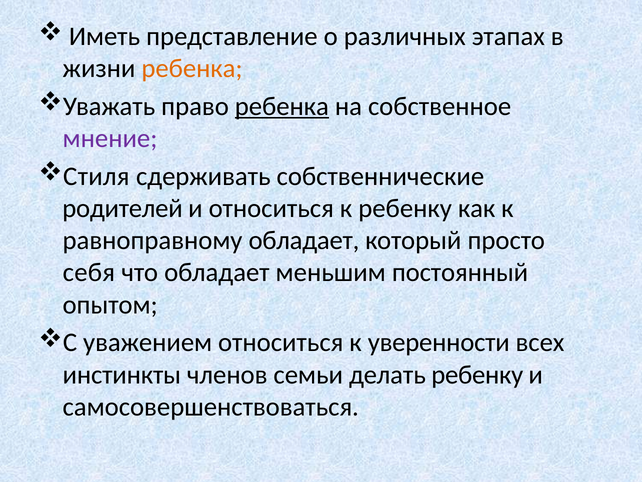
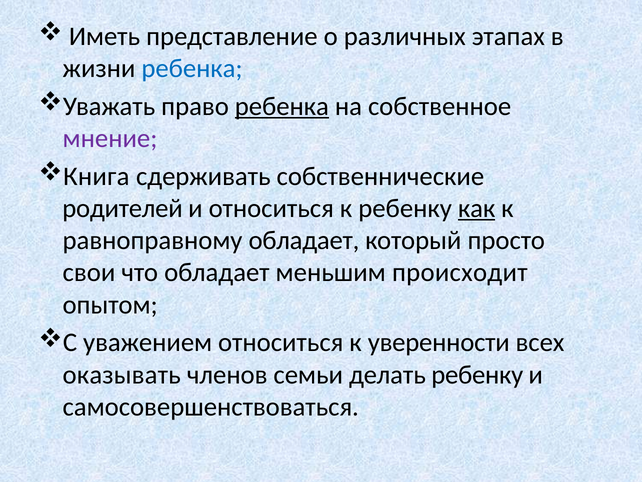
ребенка at (192, 68) colour: orange -> blue
Стиля: Стиля -> Книга
как underline: none -> present
себя: себя -> свои
постоянный: постоянный -> происходит
инстинкты: инстинкты -> оказывать
